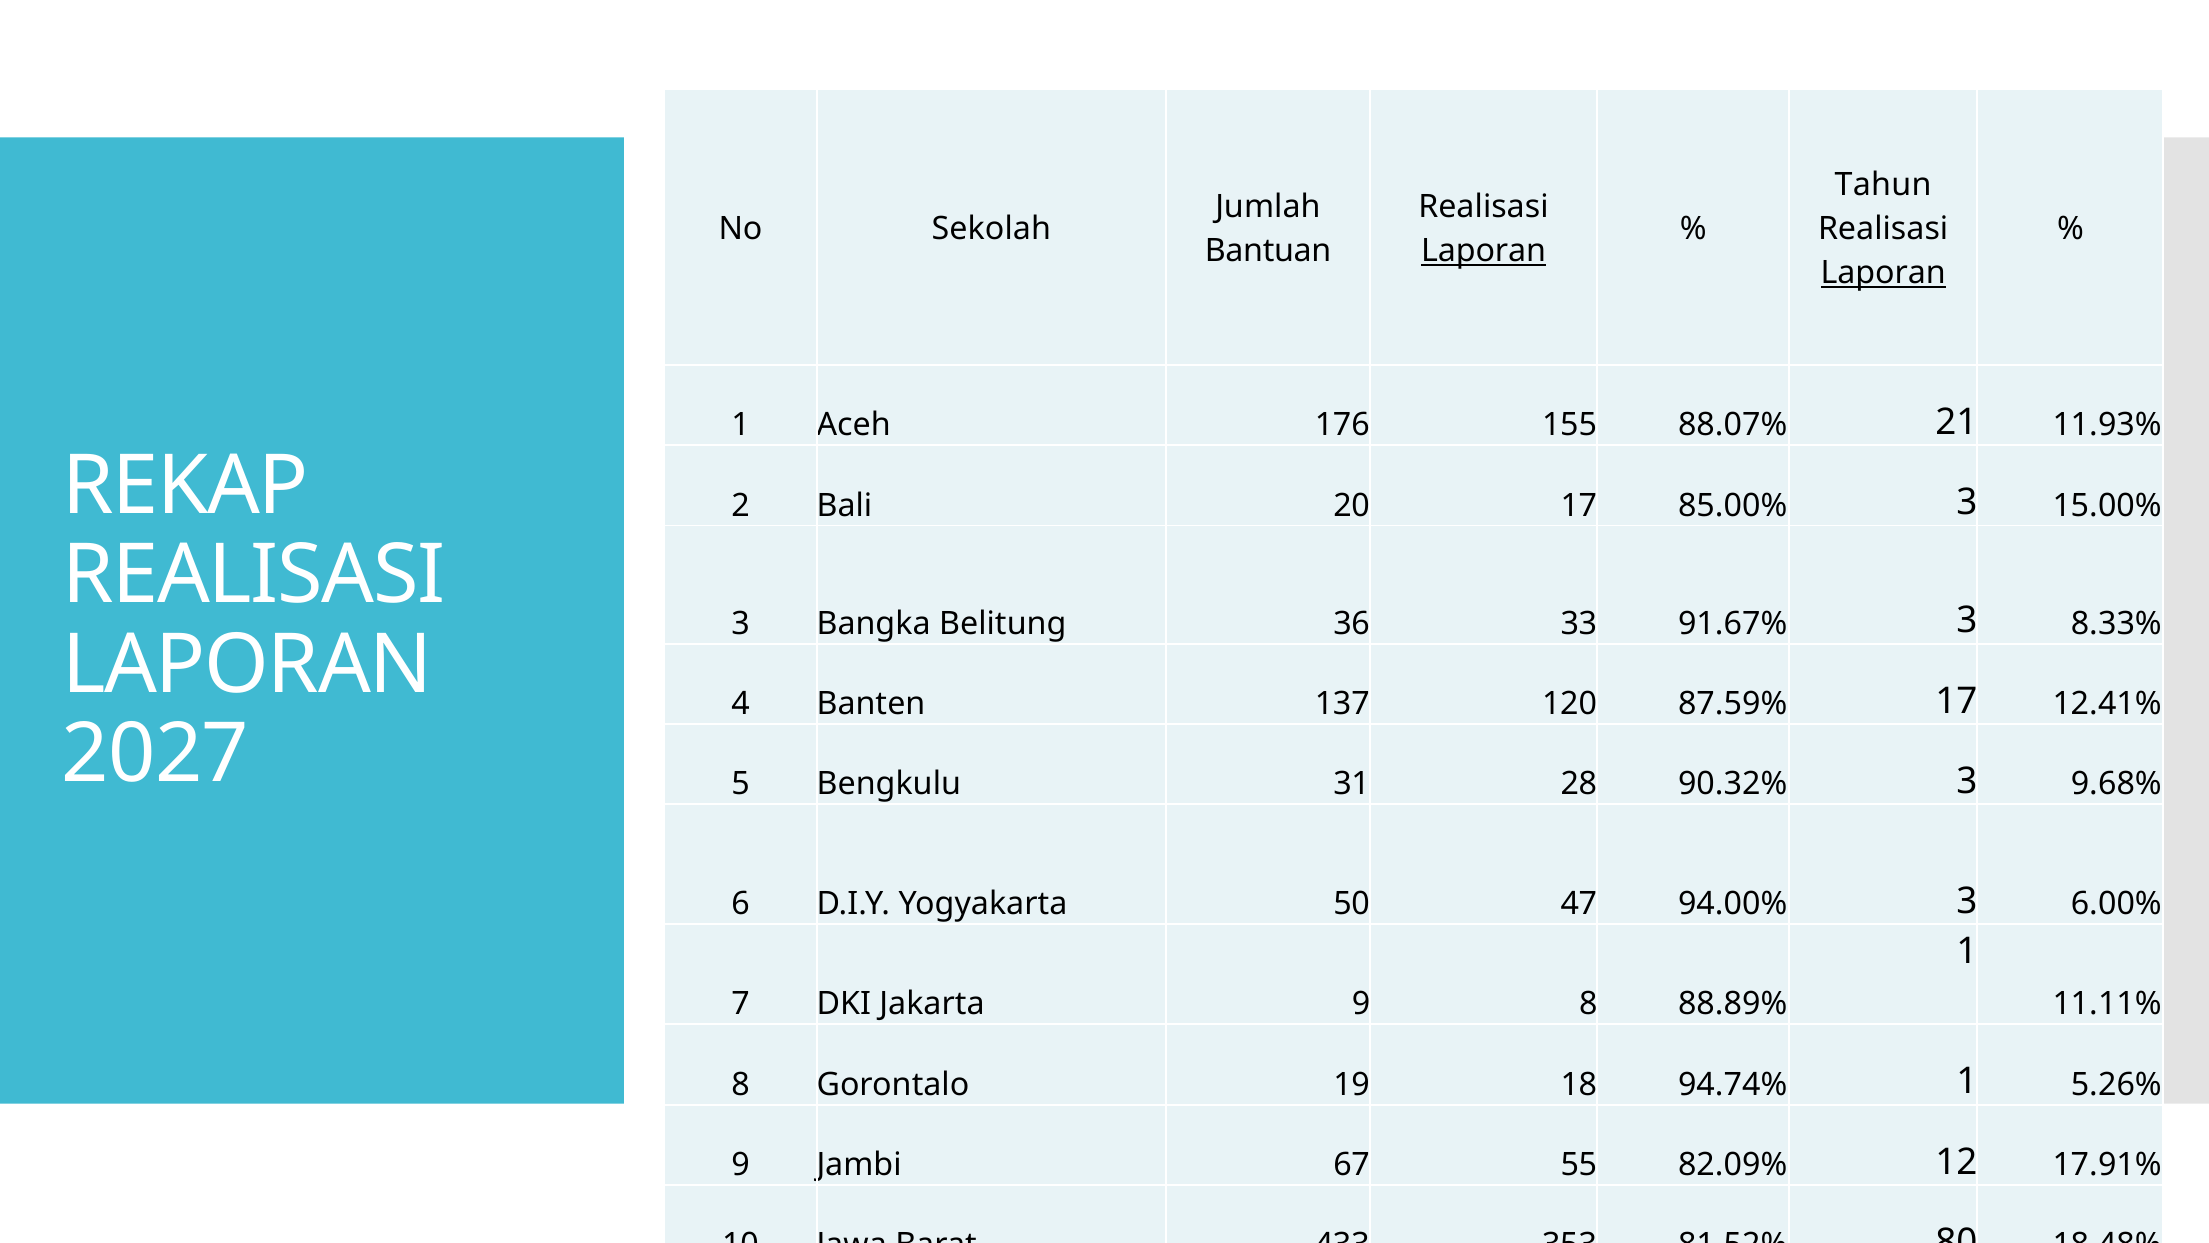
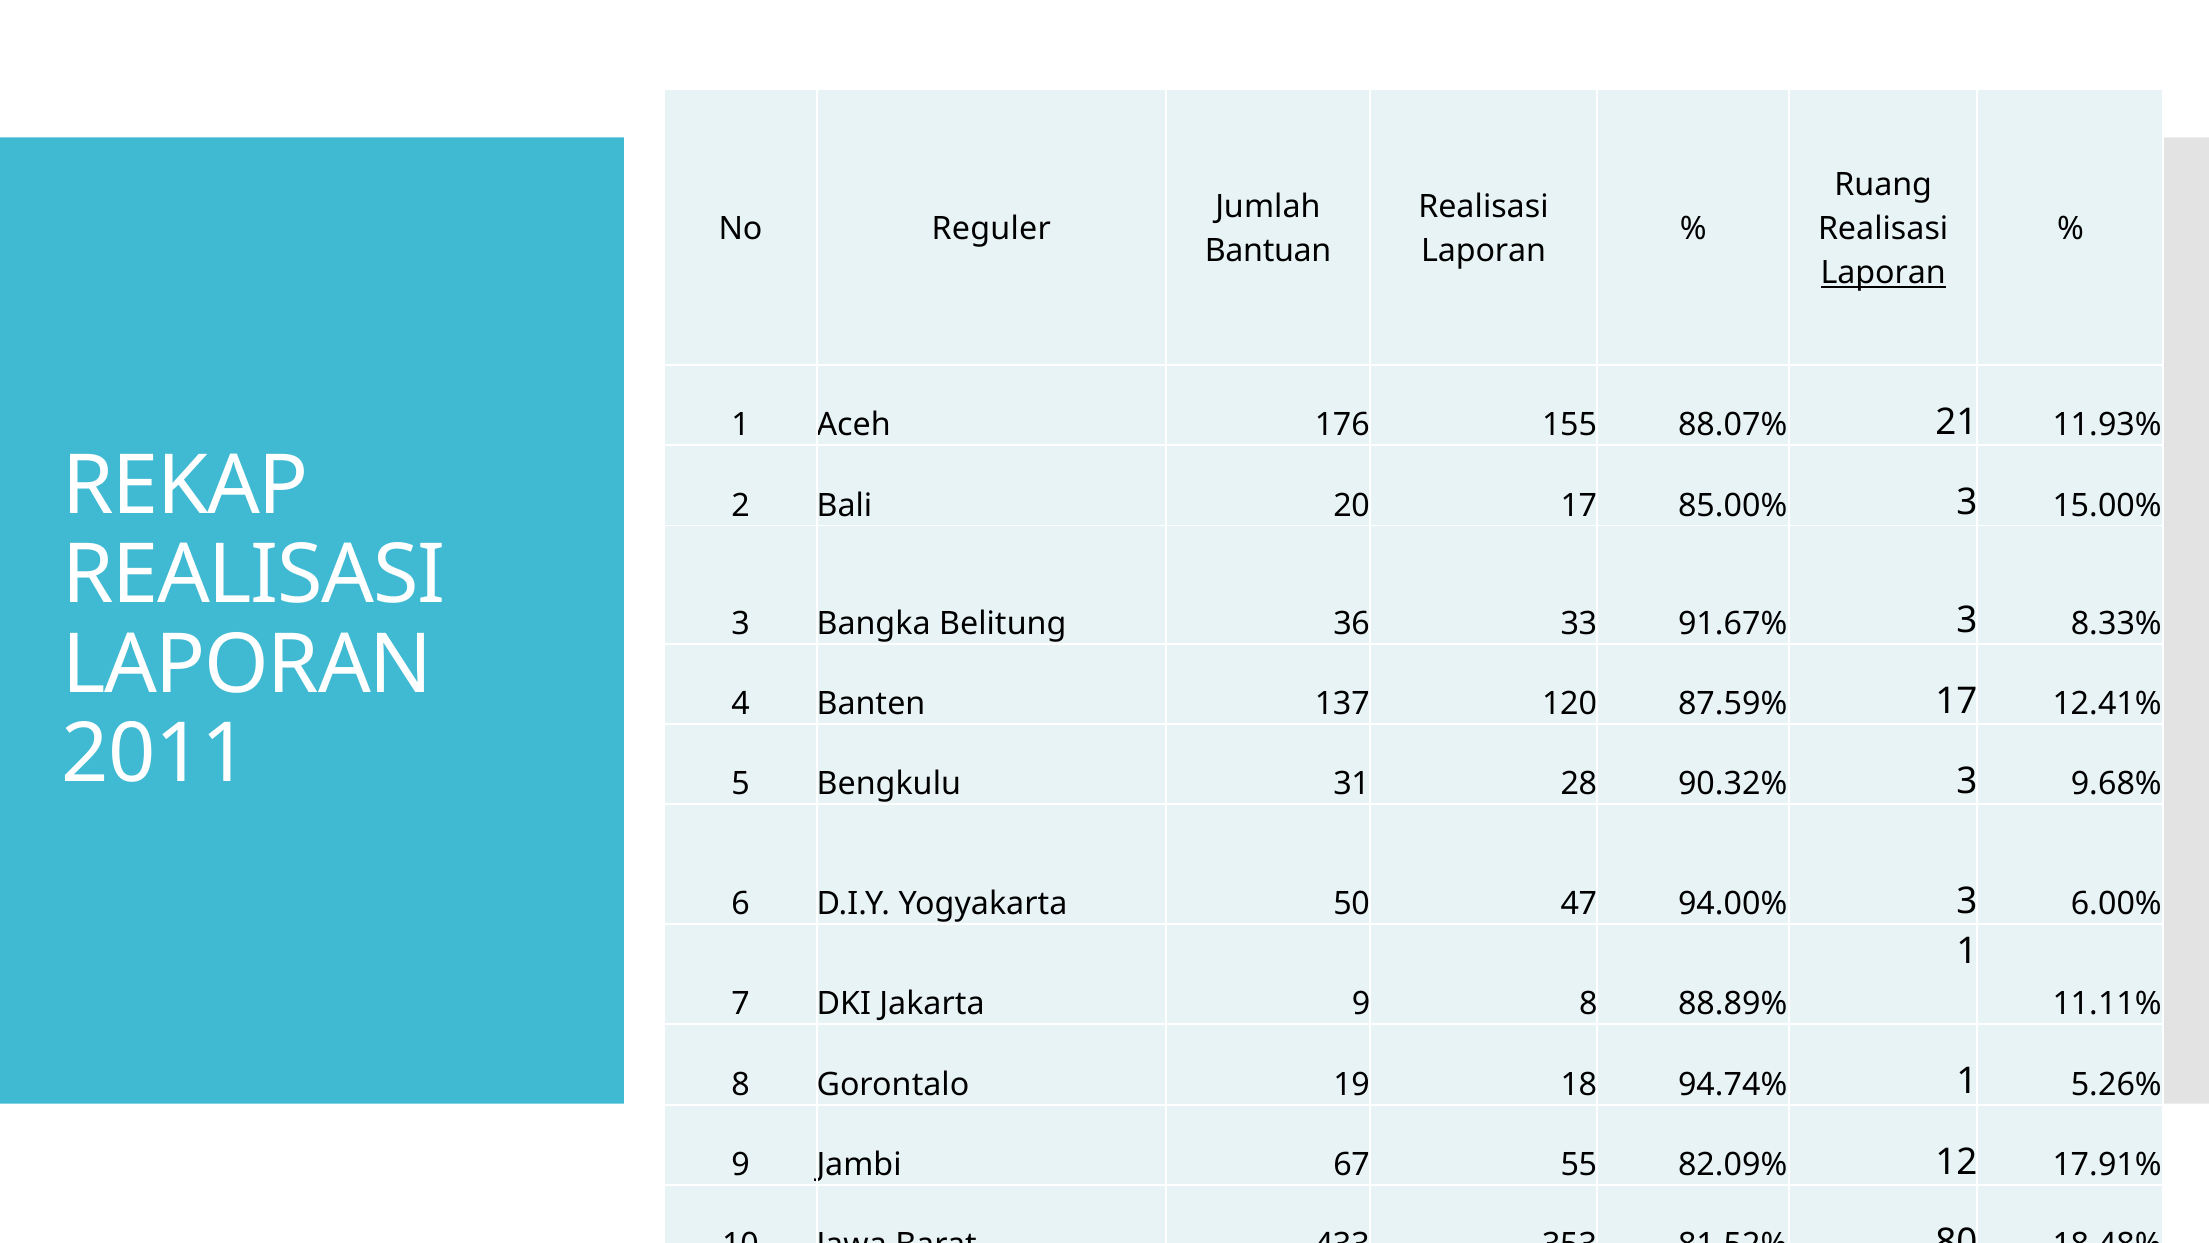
Tahun: Tahun -> Ruang
Sekolah: Sekolah -> Reguler
Laporan at (1484, 251) underline: present -> none
2027: 2027 -> 2011
